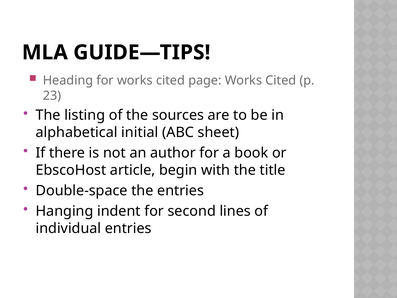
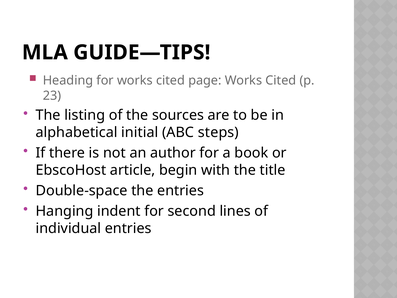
sheet: sheet -> steps
